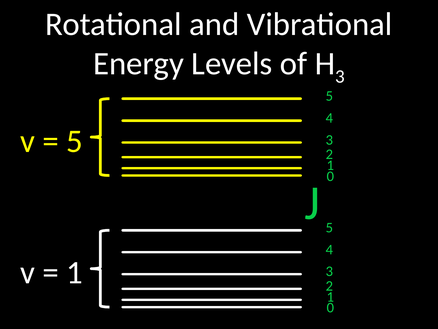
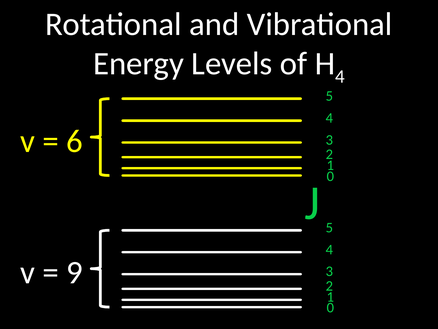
3 at (340, 76): 3 -> 4
5 at (74, 141): 5 -> 6
1 at (74, 272): 1 -> 9
